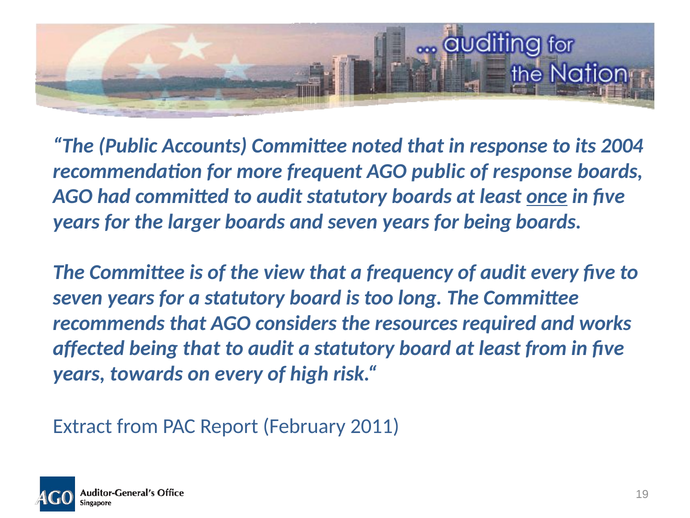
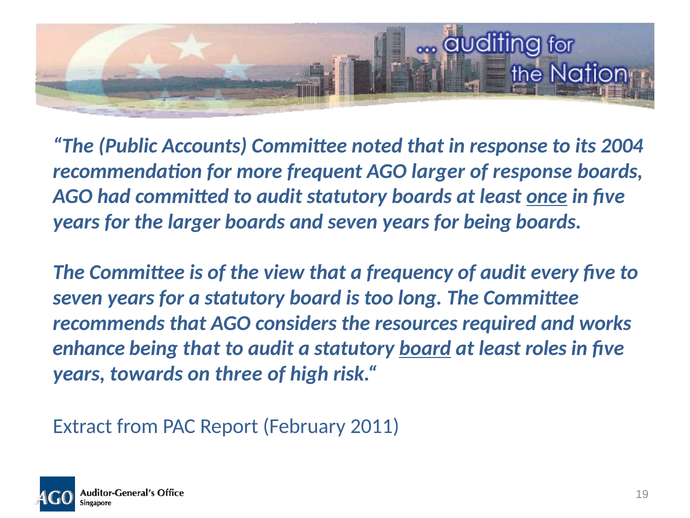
AGO public: public -> larger
affected: affected -> enhance
board at (425, 348) underline: none -> present
least from: from -> roles
on every: every -> three
